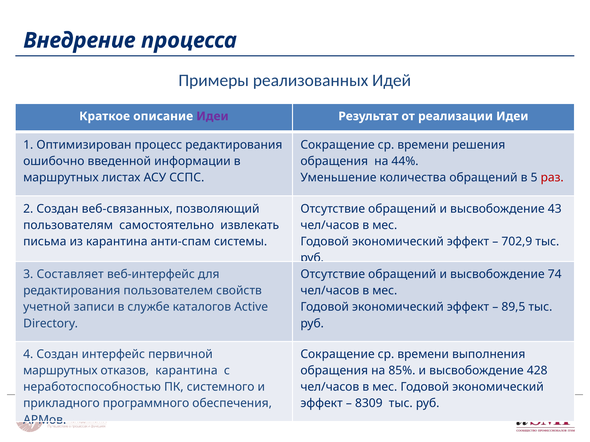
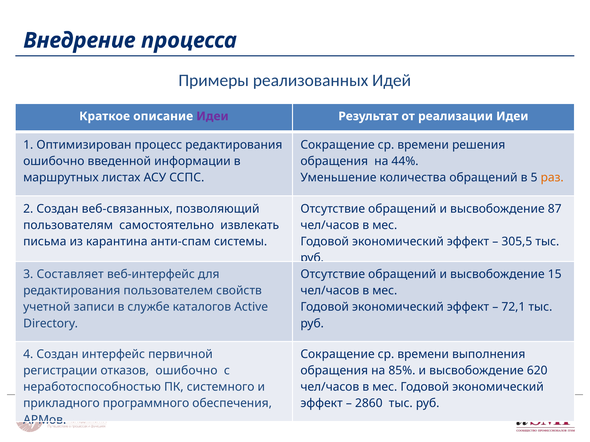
раз colour: red -> orange
43: 43 -> 87
702,9: 702,9 -> 305,5
74: 74 -> 15
89,5: 89,5 -> 72,1
маршрутных at (60, 371): маршрутных -> регистрации
отказов карантина: карантина -> ошибочно
428: 428 -> 620
8309: 8309 -> 2860
